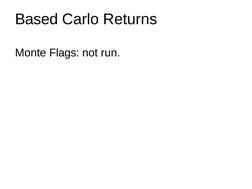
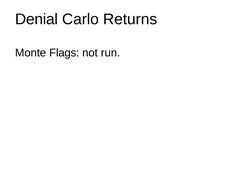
Based: Based -> Denial
